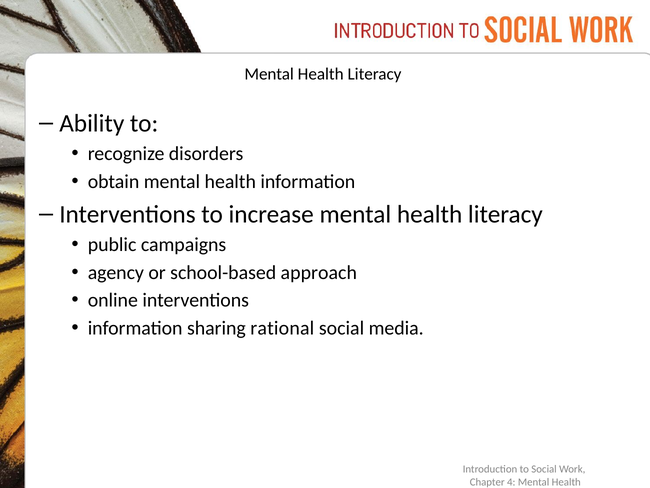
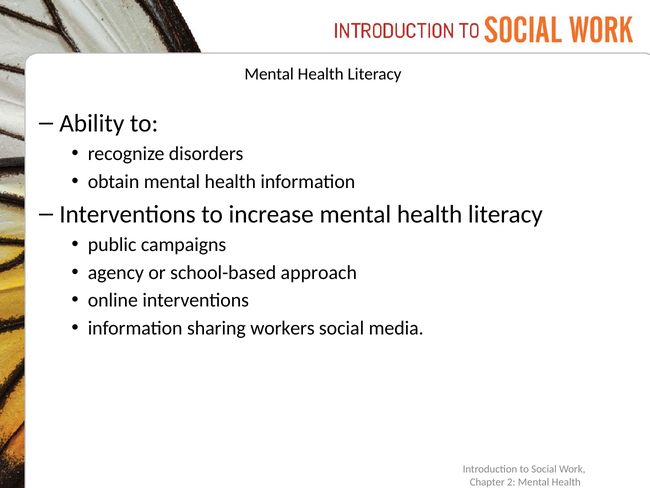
rational: rational -> workers
4: 4 -> 2
